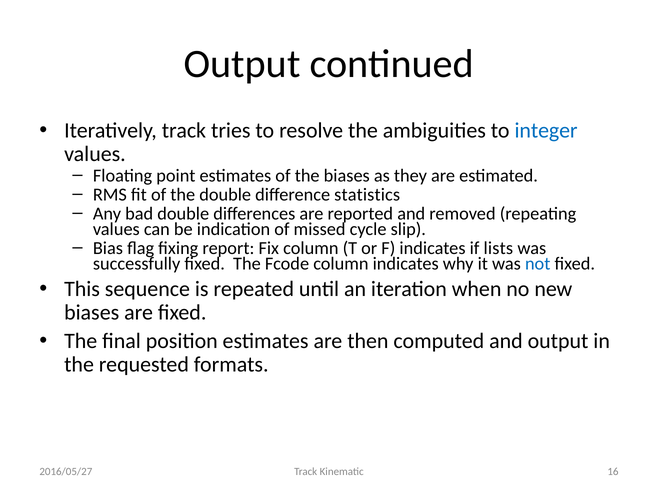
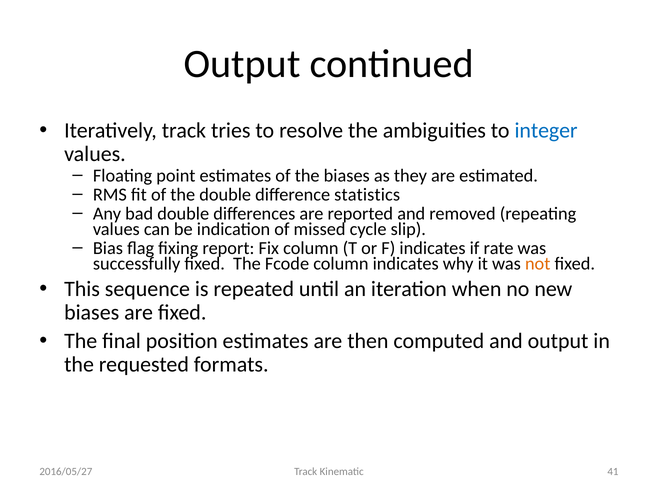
lists: lists -> rate
not colour: blue -> orange
16: 16 -> 41
